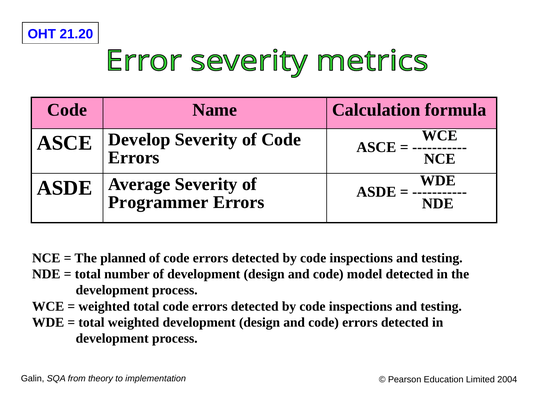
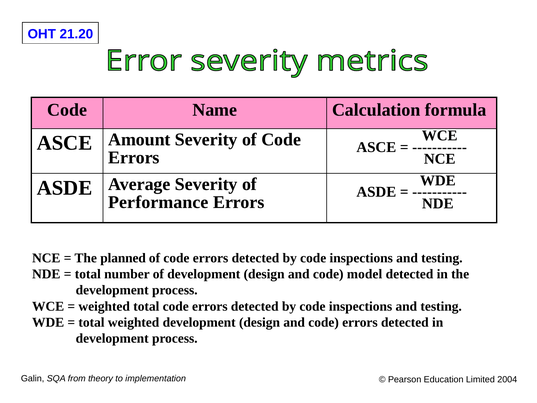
Develop: Develop -> Amount
Programmer: Programmer -> Performance
